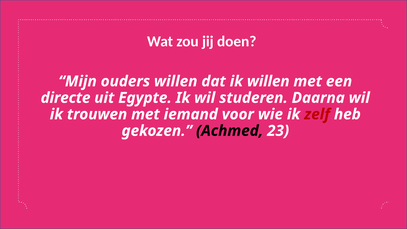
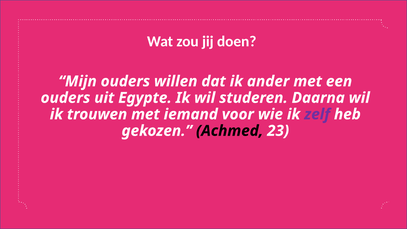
ik willen: willen -> ander
directe at (66, 98): directe -> ouders
zelf colour: red -> purple
